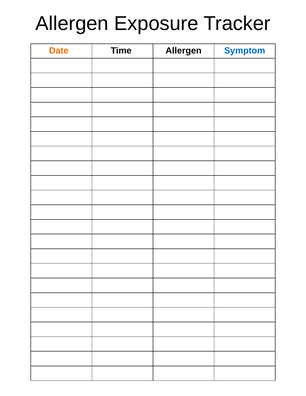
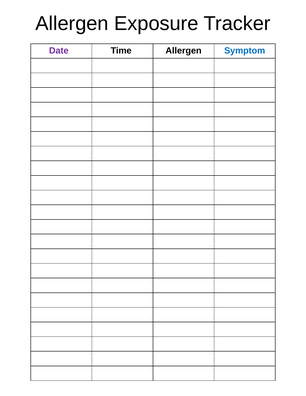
Date colour: orange -> purple
